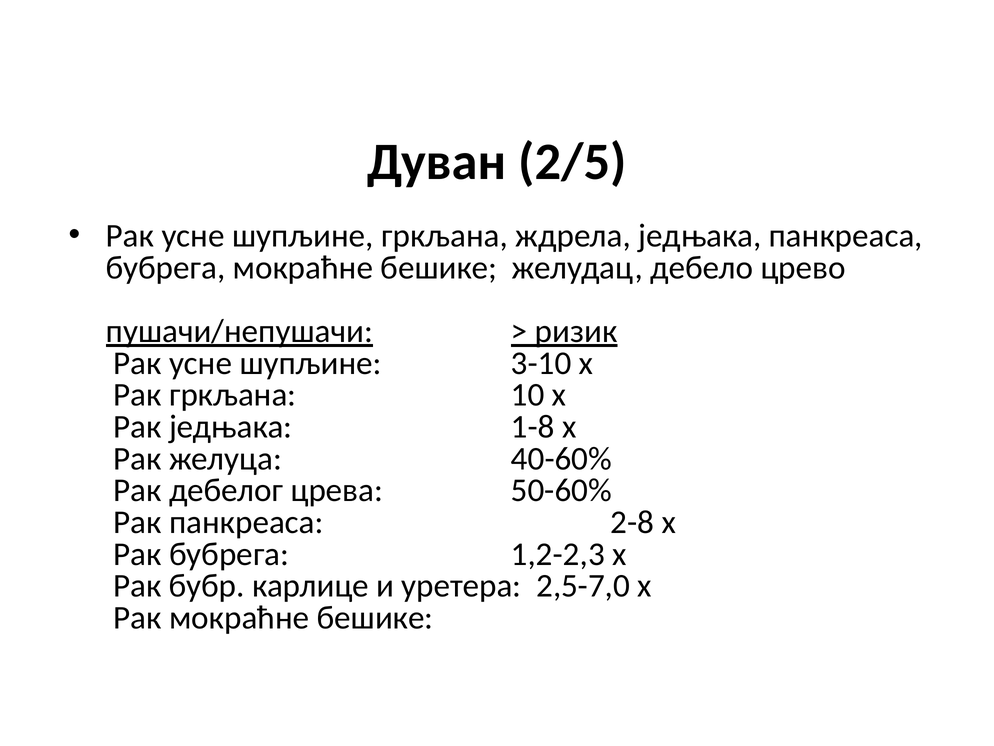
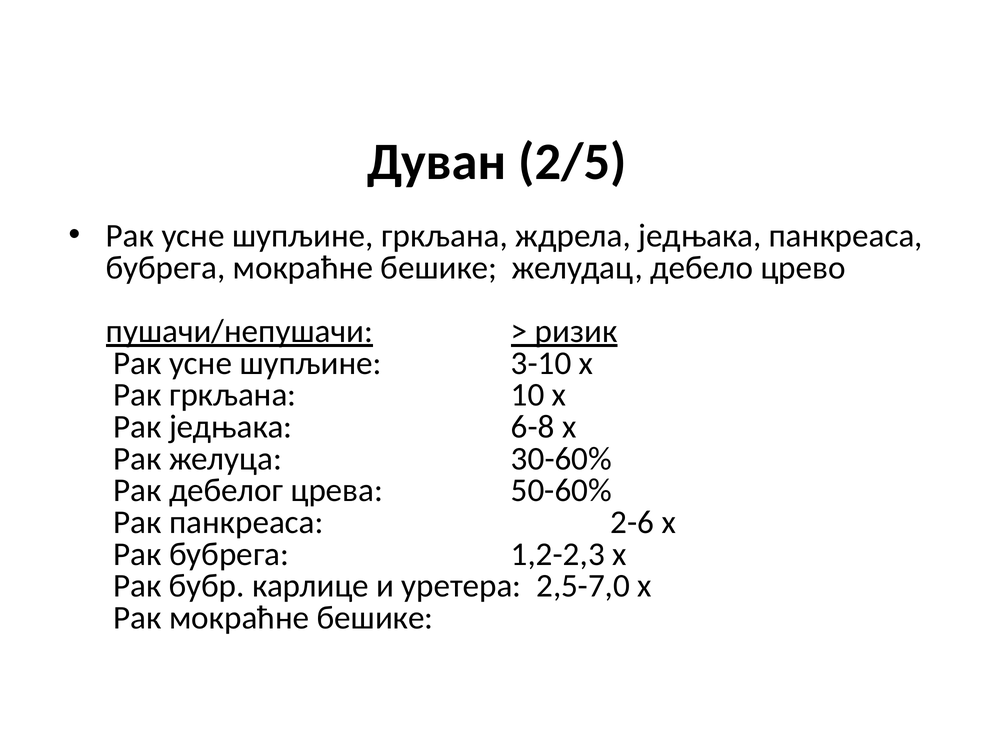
1-8: 1-8 -> 6-8
40-60%: 40-60% -> 30-60%
2-8: 2-8 -> 2-6
